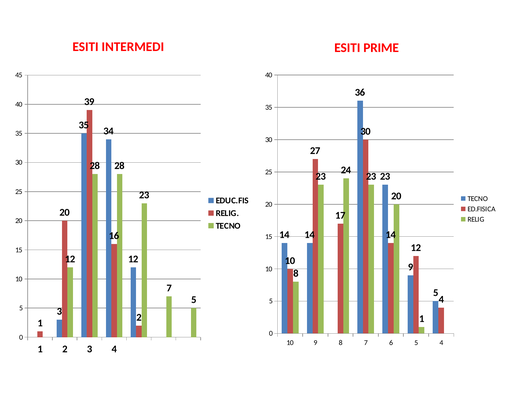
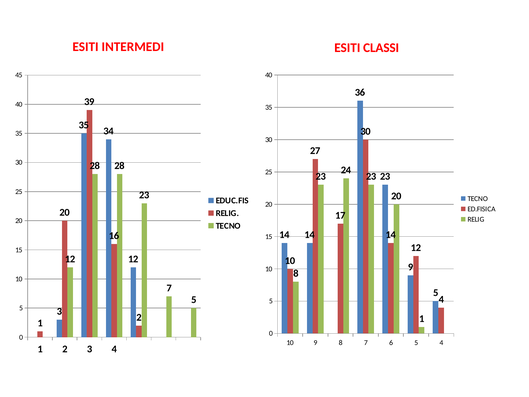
PRIME: PRIME -> CLASSI
